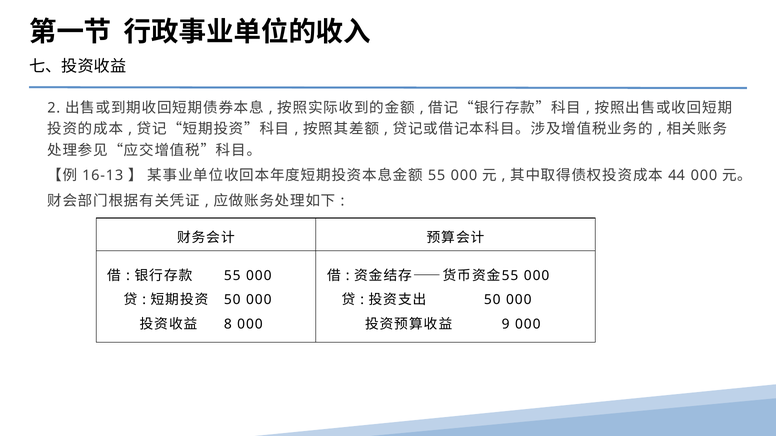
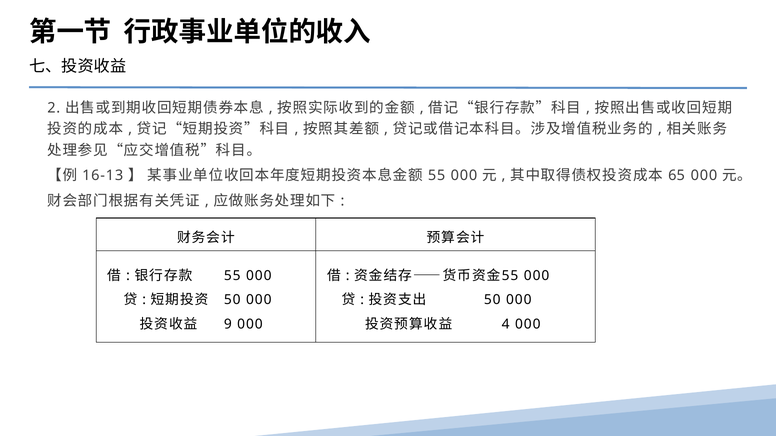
44: 44 -> 65
8: 8 -> 9
9: 9 -> 4
